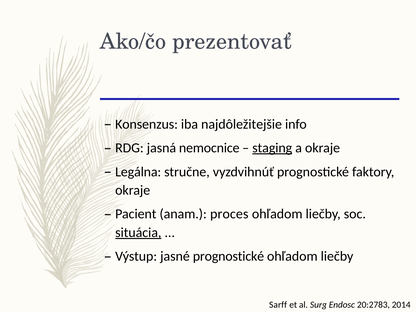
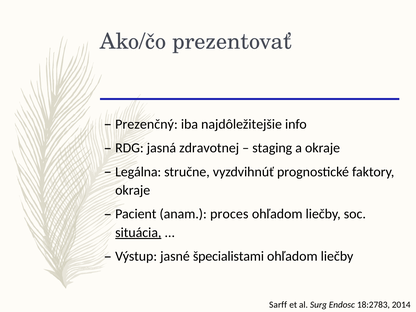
Konsenzus: Konsenzus -> Prezenčný
nemocnice: nemocnice -> zdravotnej
staging underline: present -> none
jasné prognostické: prognostické -> špecialistami
20:2783: 20:2783 -> 18:2783
